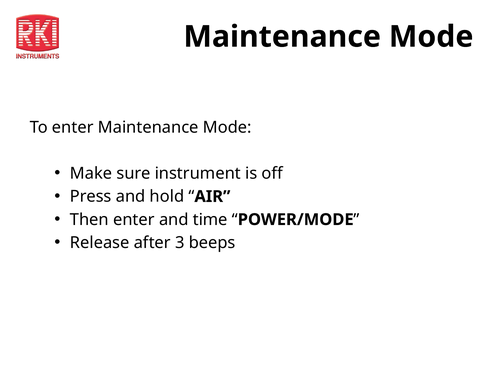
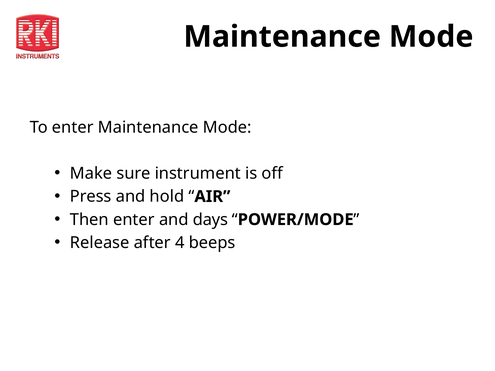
time: time -> days
3: 3 -> 4
